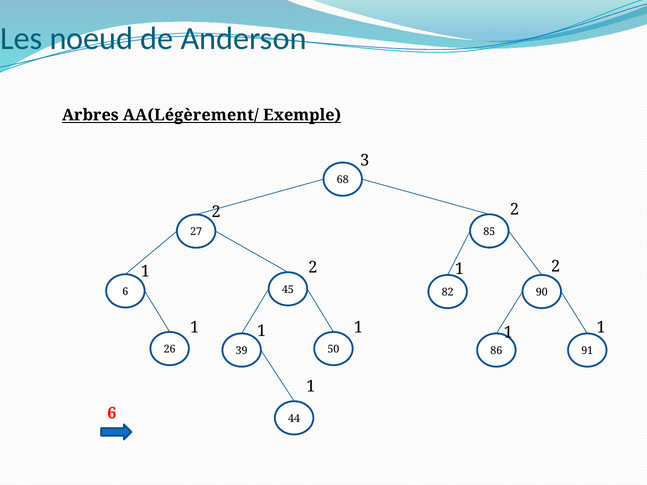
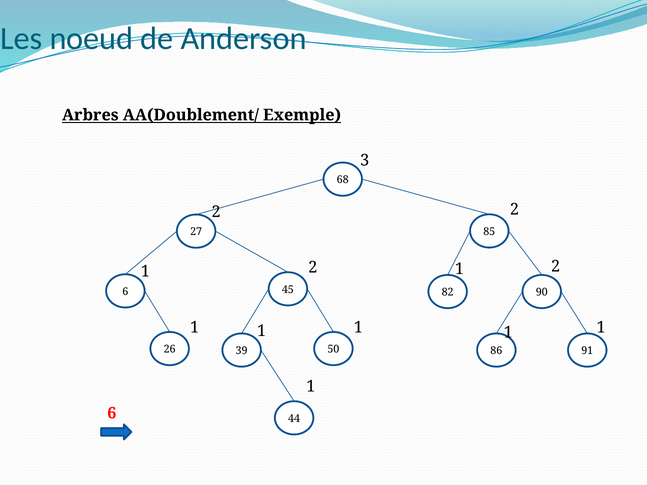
AA(Légèrement/: AA(Légèrement/ -> AA(Doublement/
